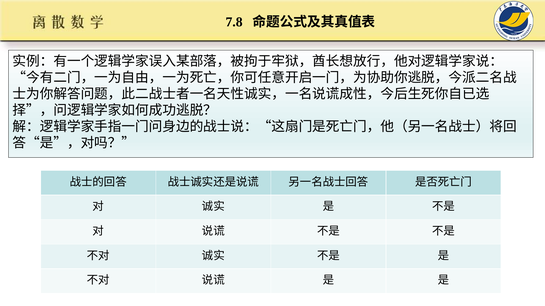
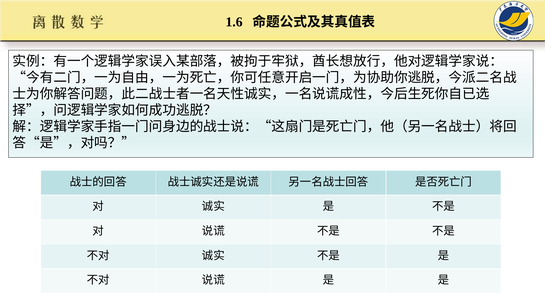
7.8: 7.8 -> 1.6
